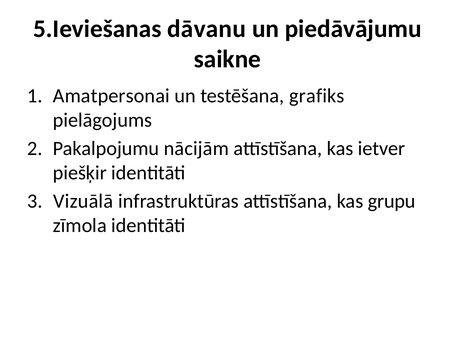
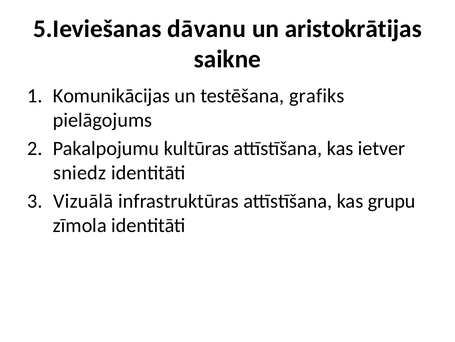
piedāvājumu: piedāvājumu -> aristokrātijas
Amatpersonai: Amatpersonai -> Komunikācijas
nācijām: nācijām -> kultūras
piešķir: piešķir -> sniedz
